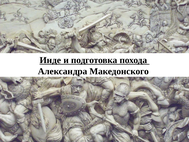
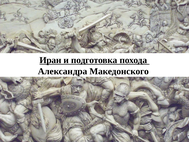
Инде: Инде -> Иран
